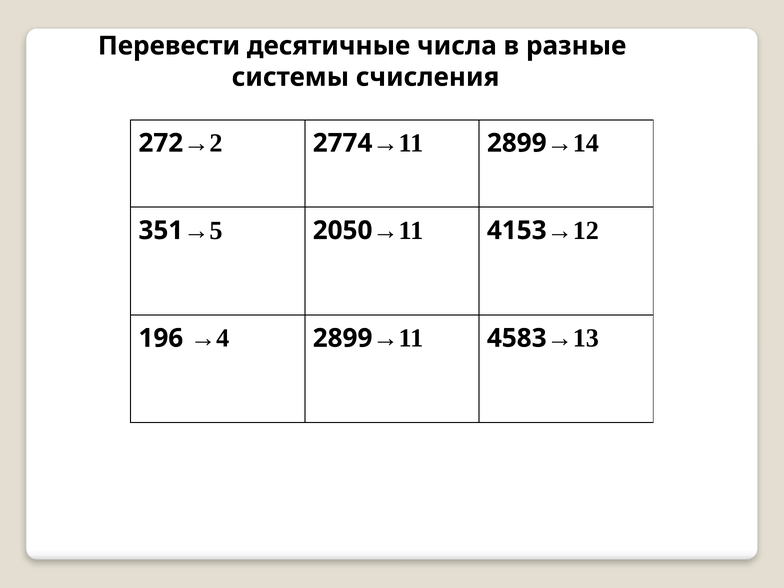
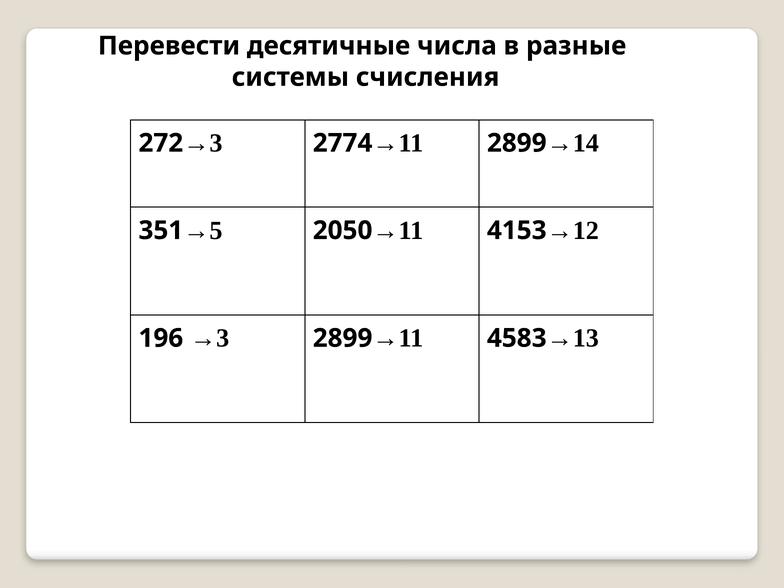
→2 at (203, 143): →2 -> →3
196 →4: →4 -> →3
